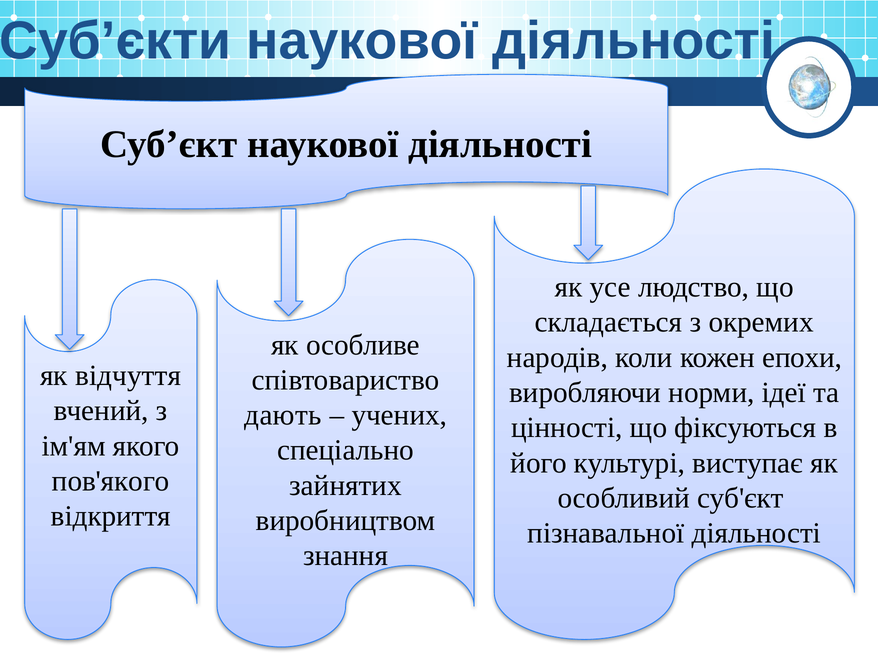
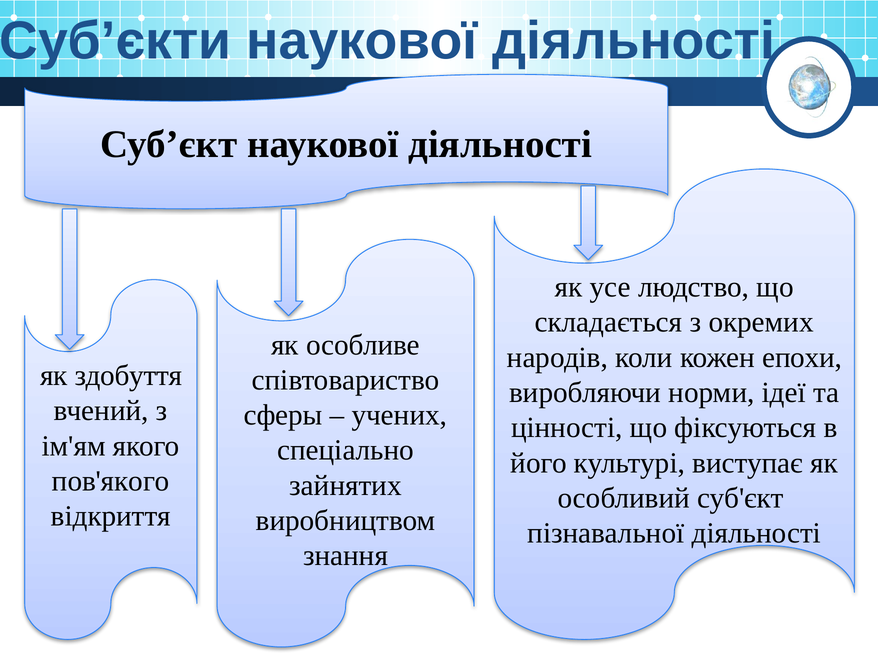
відчуття: відчуття -> здобуття
дають: дають -> сферы
